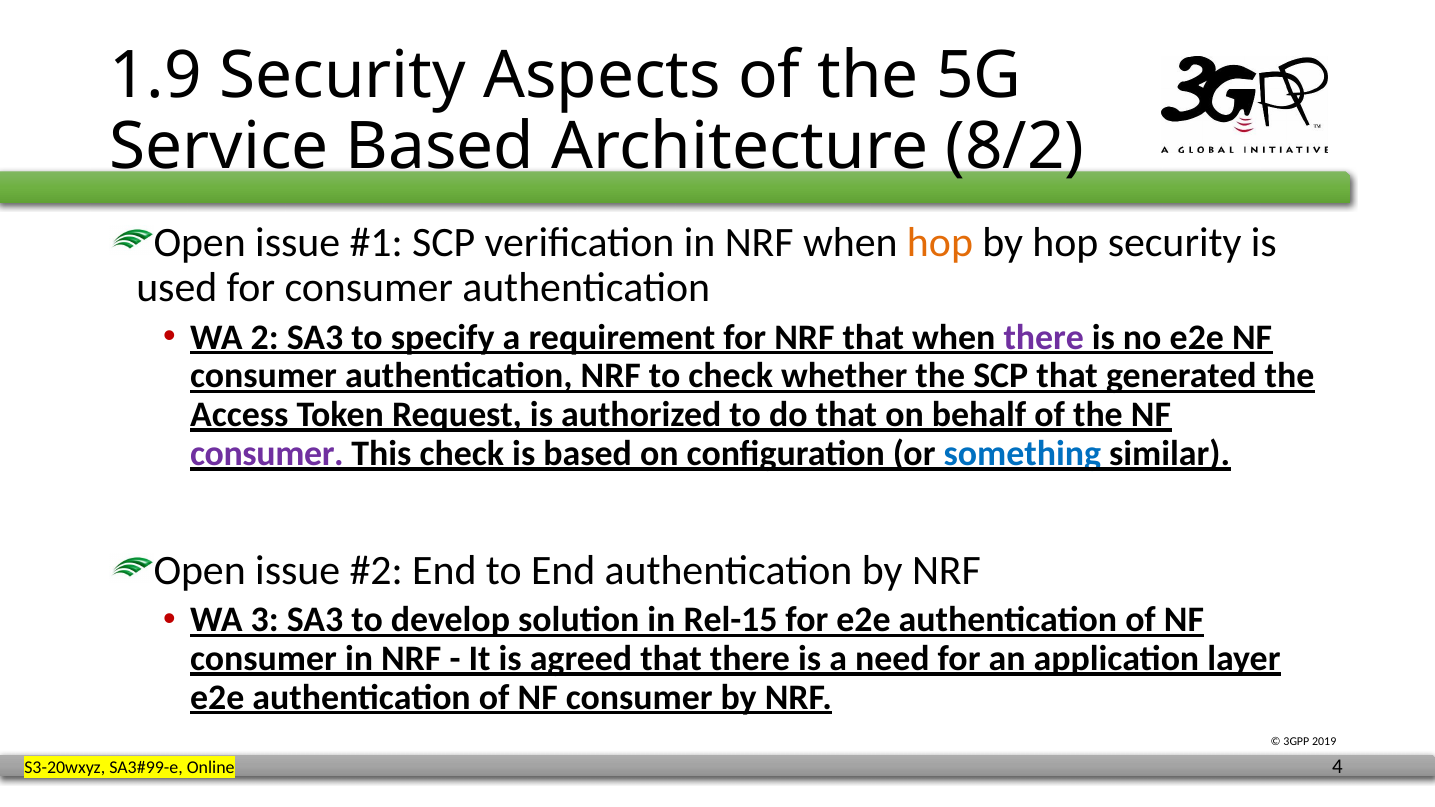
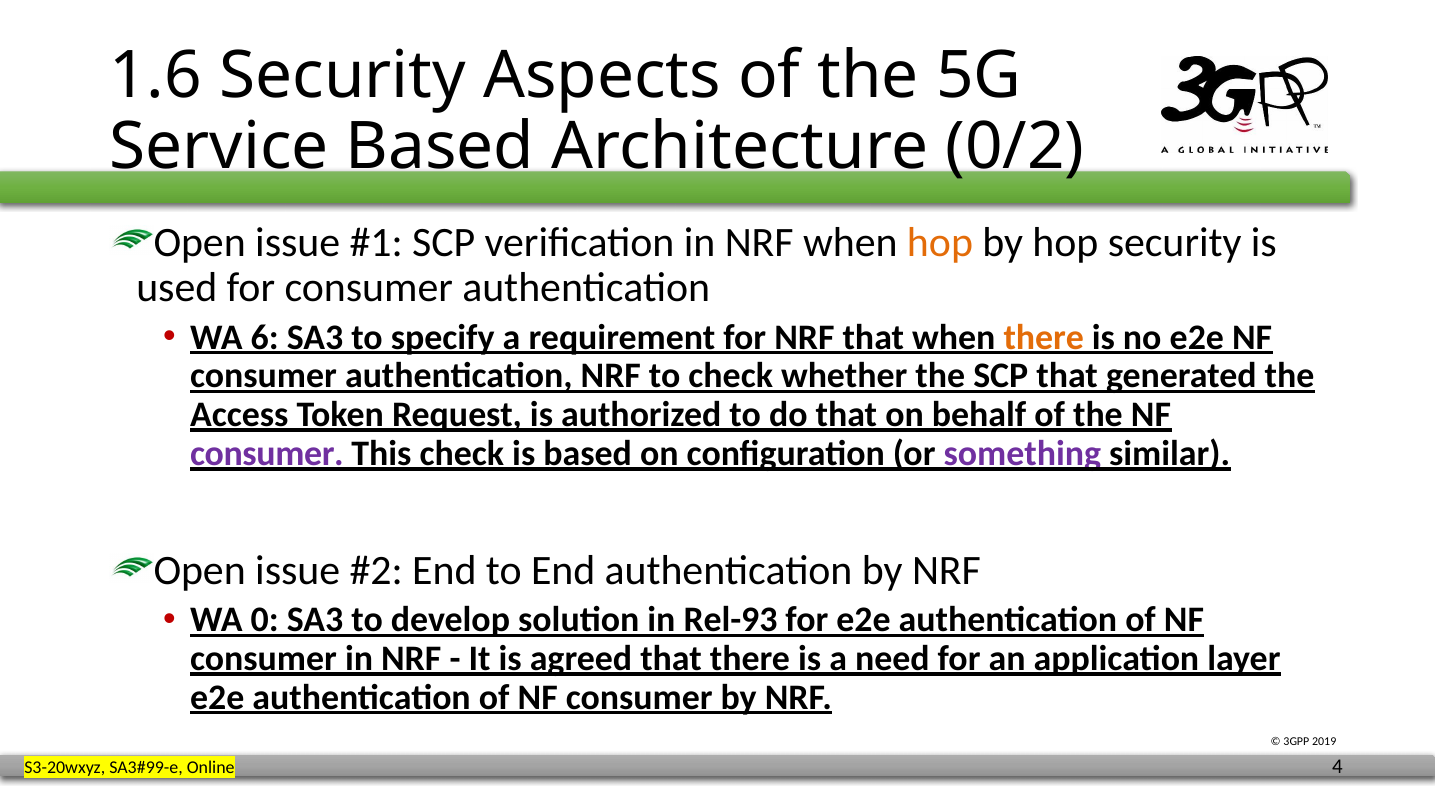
1.9: 1.9 -> 1.6
8/2: 8/2 -> 0/2
2: 2 -> 6
there at (1044, 337) colour: purple -> orange
something colour: blue -> purple
3: 3 -> 0
Rel-15: Rel-15 -> Rel-93
